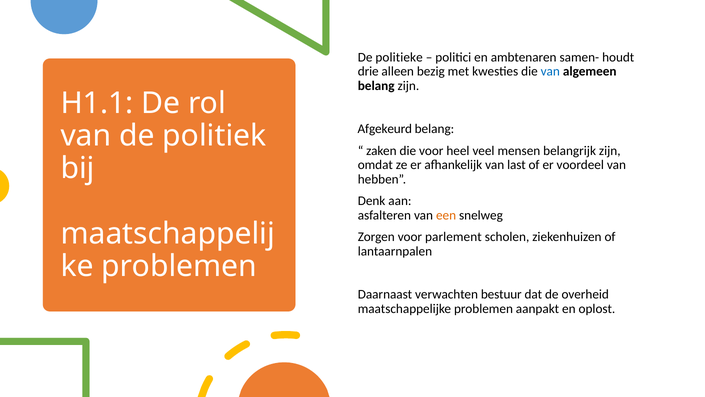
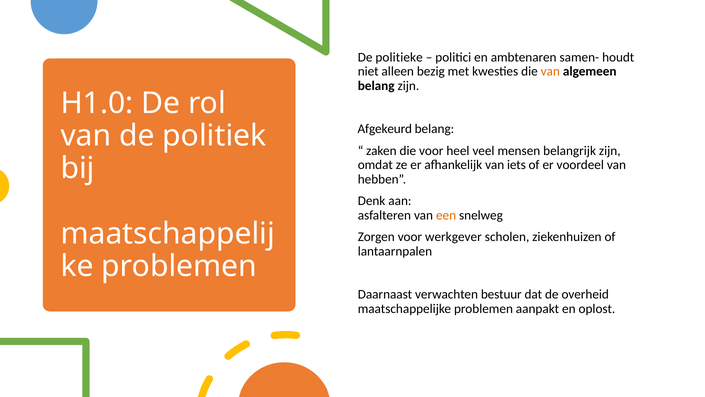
drie: drie -> niet
van at (550, 71) colour: blue -> orange
H1.1: H1.1 -> H1.0
last: last -> iets
parlement: parlement -> werkgever
